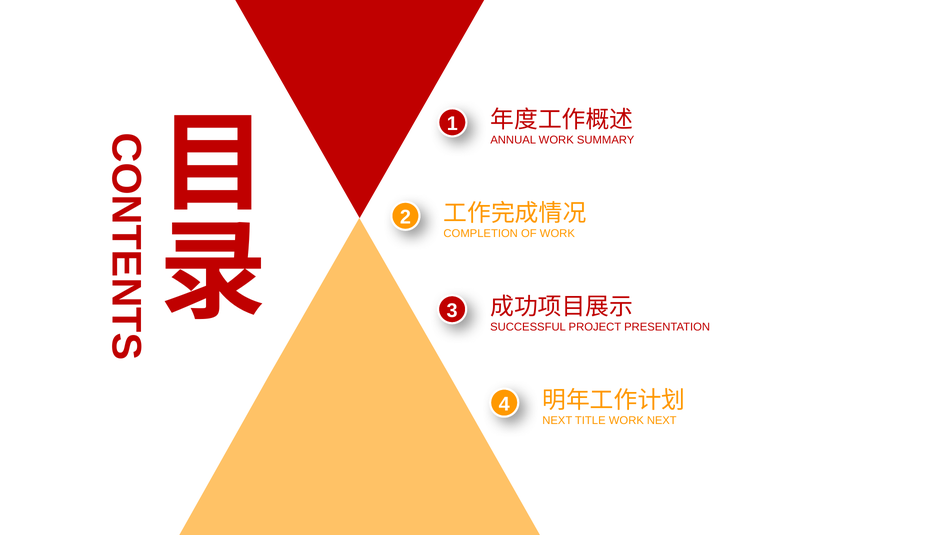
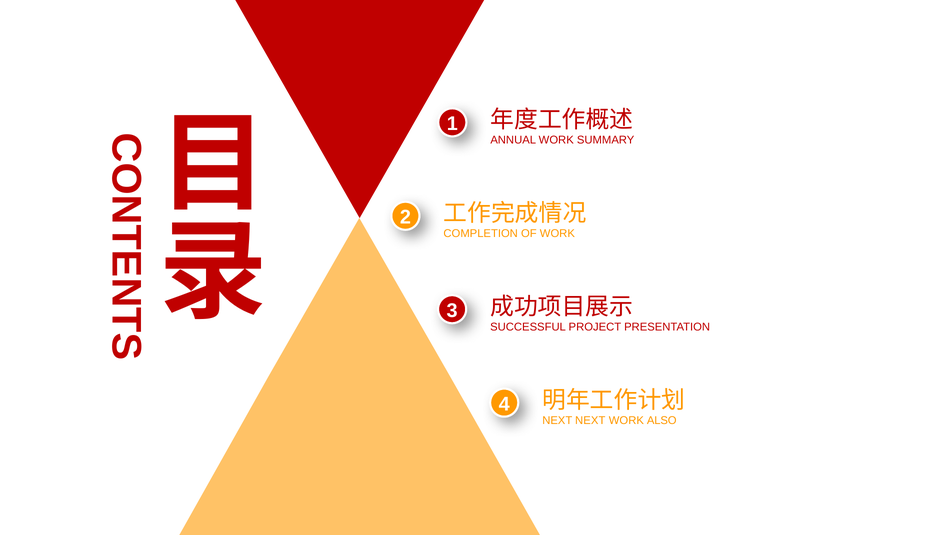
NEXT TITLE: TITLE -> NEXT
WORK NEXT: NEXT -> ALSO
